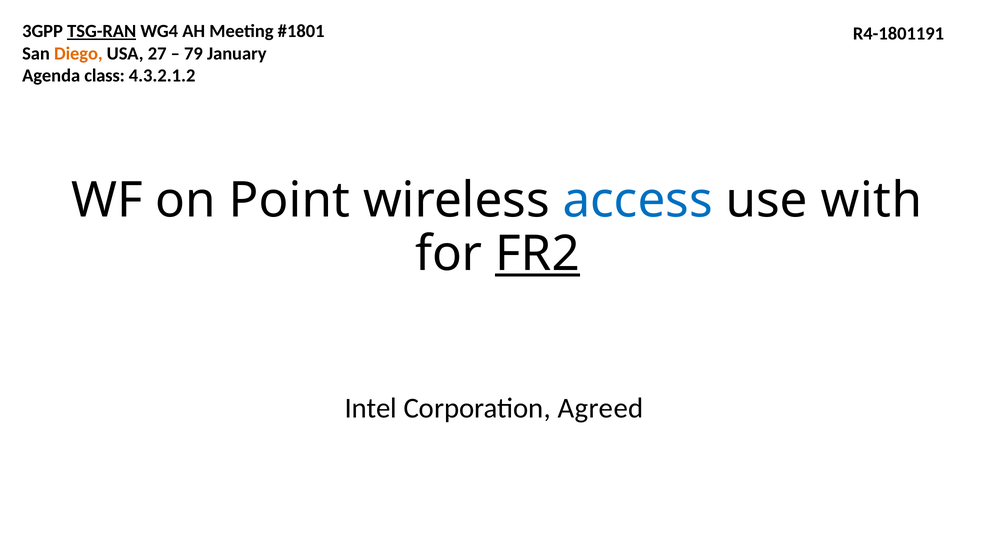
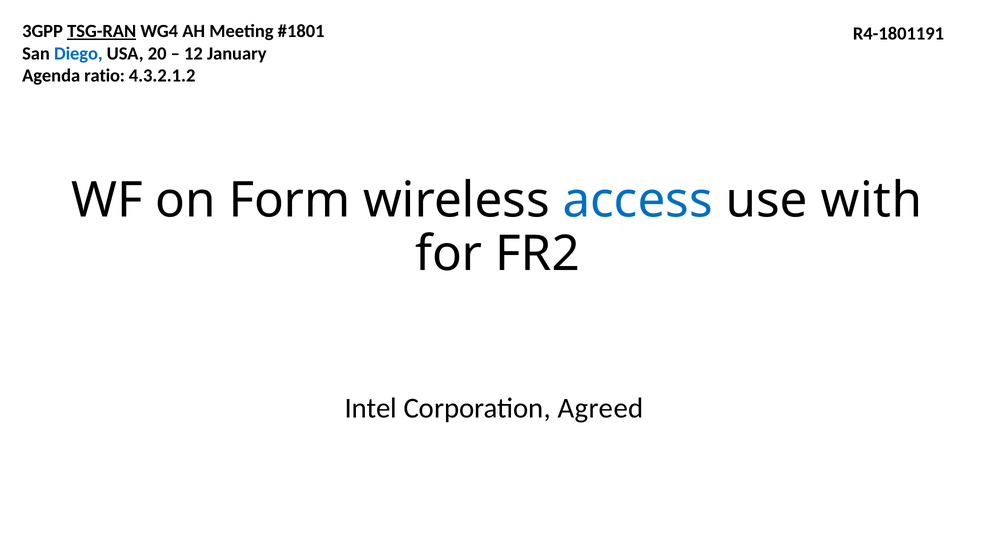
Diego colour: orange -> blue
27: 27 -> 20
79: 79 -> 12
class: class -> ratio
Point: Point -> Form
FR2 underline: present -> none
